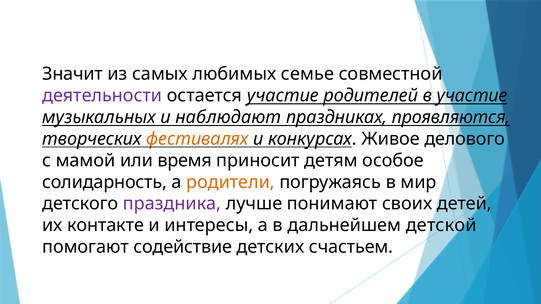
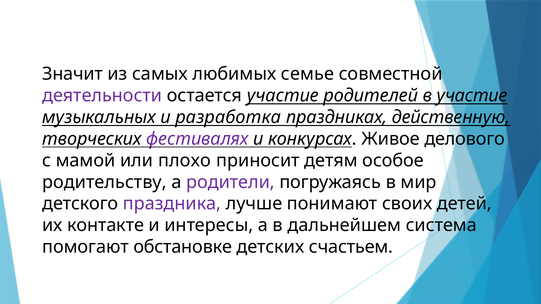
наблюдают: наблюдают -> разработка
проявляются: проявляются -> действенную
фестивалях colour: orange -> purple
время: время -> плохо
солидарность: солидарность -> родительству
родители colour: orange -> purple
детской: детской -> система
содействие: содействие -> обстановке
